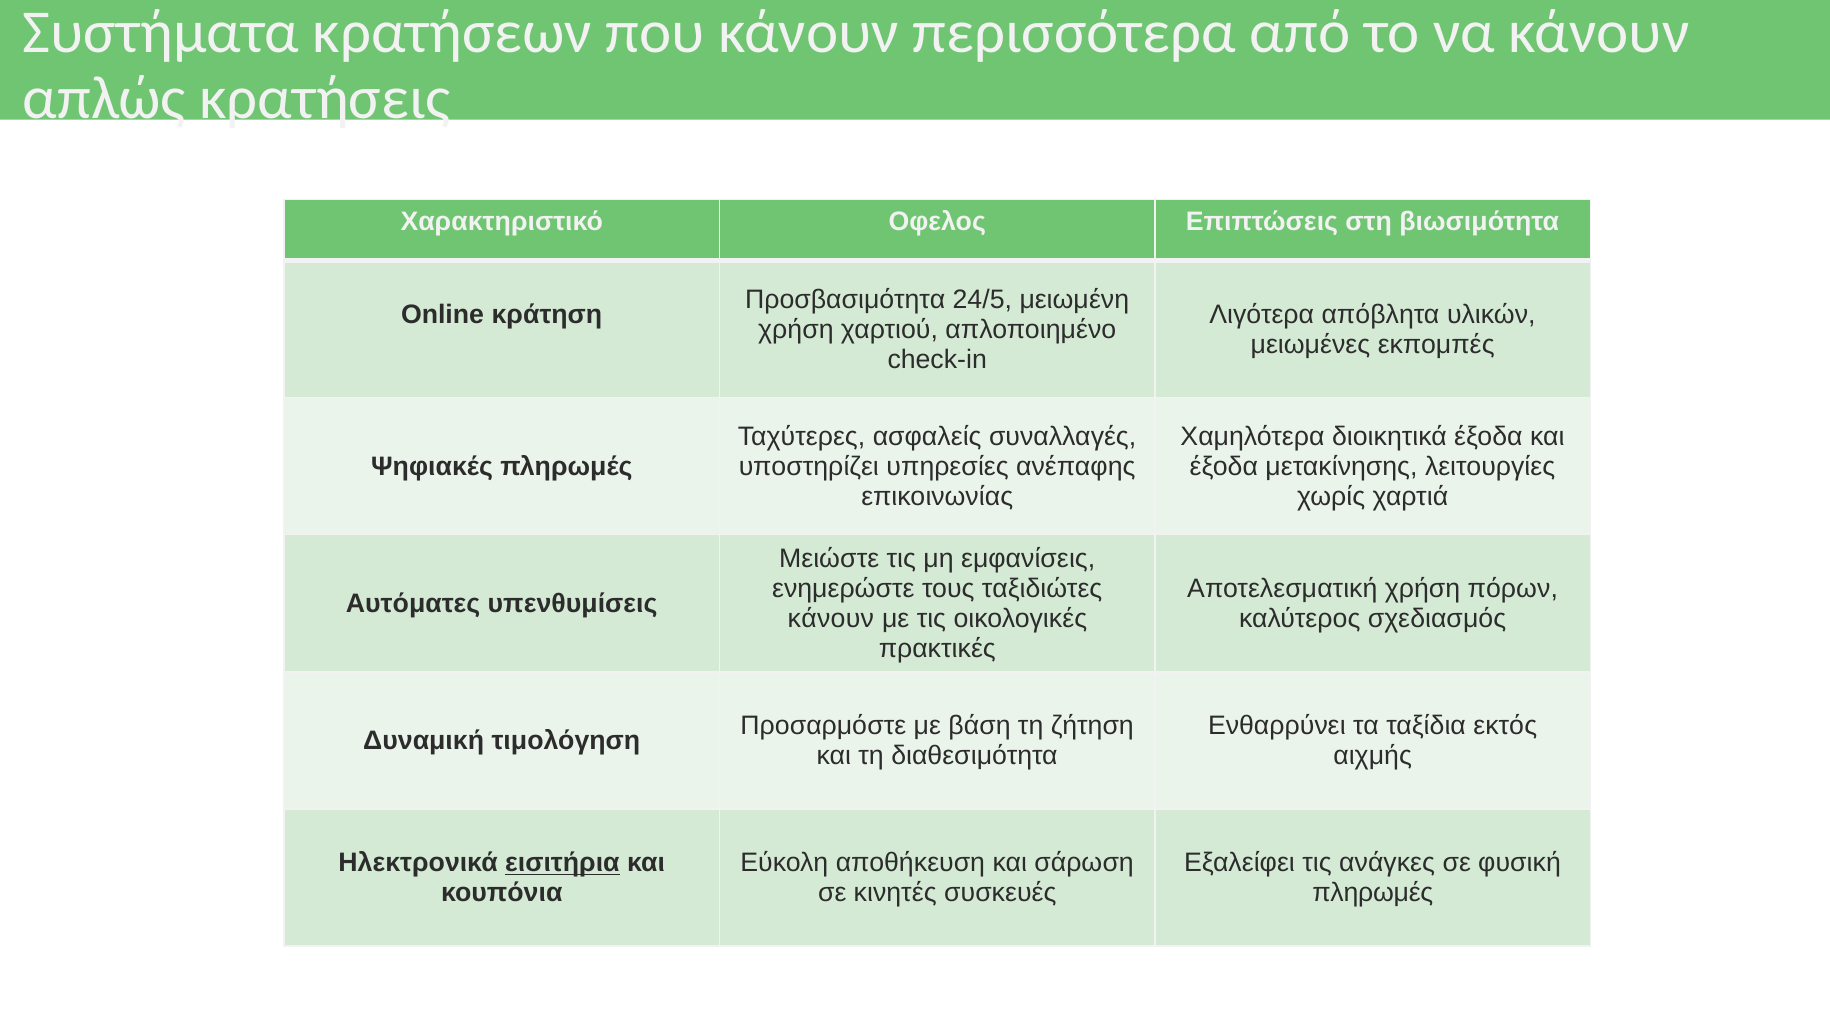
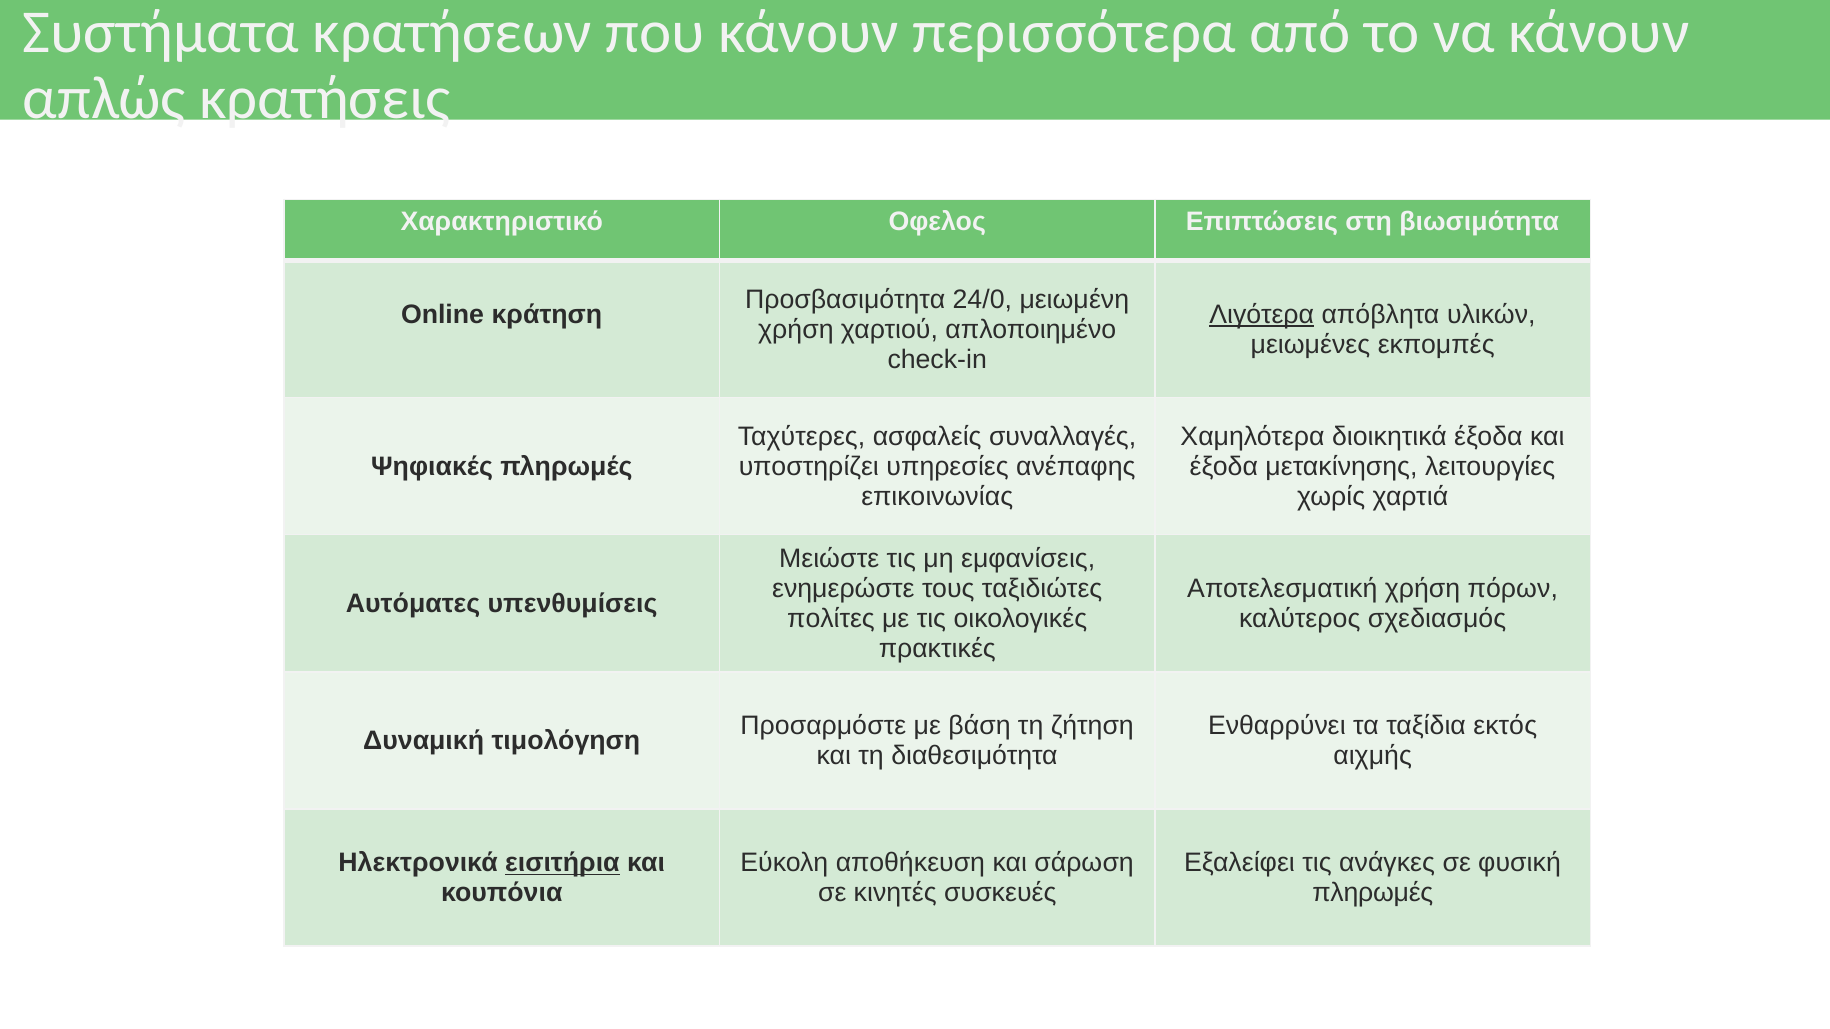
24/5: 24/5 -> 24/0
Λιγότερα underline: none -> present
κάνουν at (831, 619): κάνουν -> πολίτες
